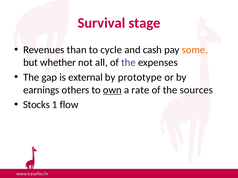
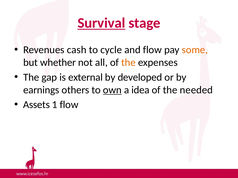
Survival underline: none -> present
than: than -> cash
and cash: cash -> flow
the at (128, 63) colour: purple -> orange
prototype: prototype -> developed
rate: rate -> idea
sources: sources -> needed
Stocks: Stocks -> Assets
